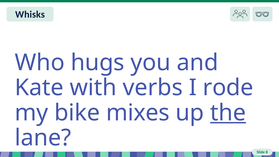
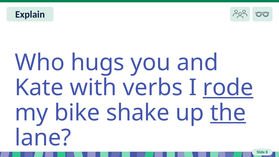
Whisks: Whisks -> Explain
rode underline: none -> present
mixes: mixes -> shake
